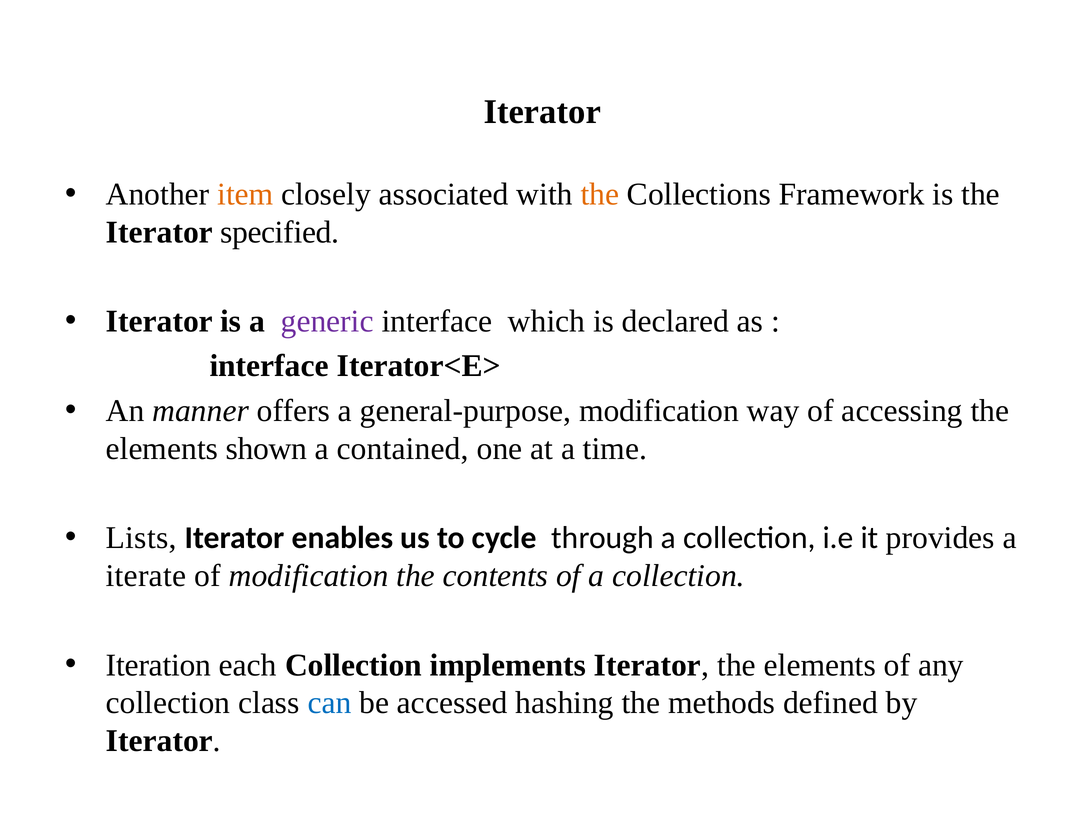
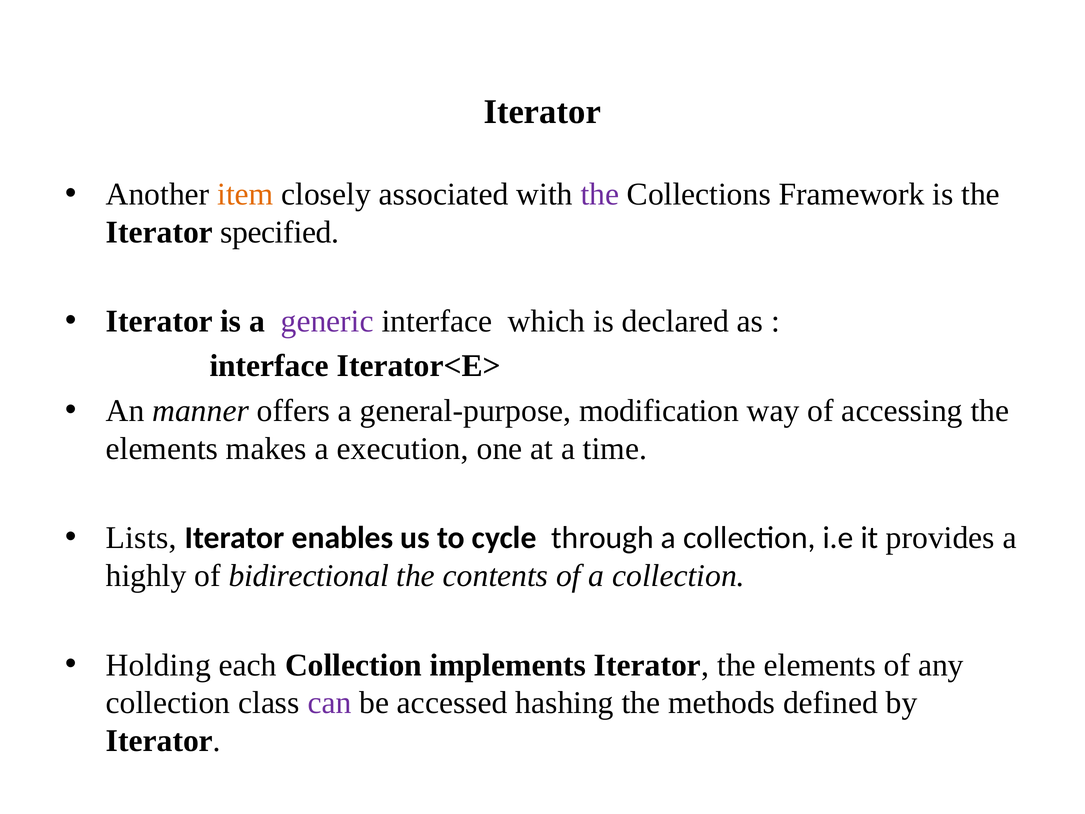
the at (600, 194) colour: orange -> purple
shown: shown -> makes
contained: contained -> execution
iterate: iterate -> highly
of modification: modification -> bidirectional
Iteration: Iteration -> Holding
can colour: blue -> purple
